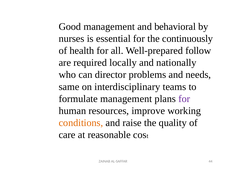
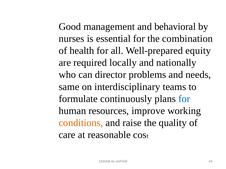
continuously: continuously -> combination
follow: follow -> equity
formulate management: management -> continuously
for at (184, 99) colour: purple -> blue
